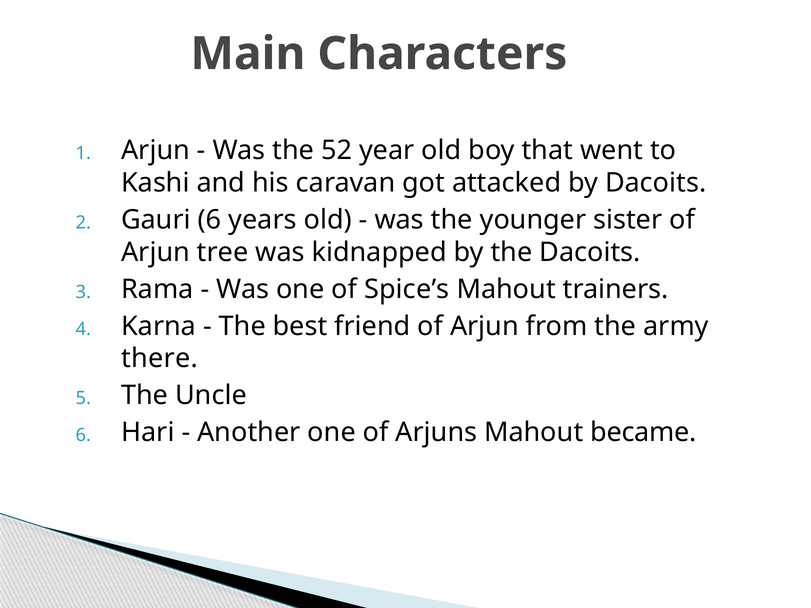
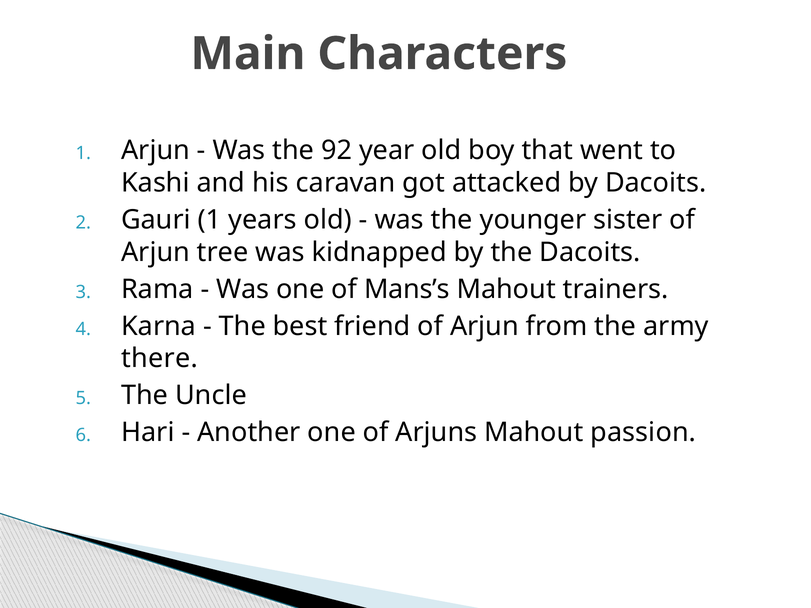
52: 52 -> 92
Gauri 6: 6 -> 1
Spice’s: Spice’s -> Mans’s
became: became -> passion
